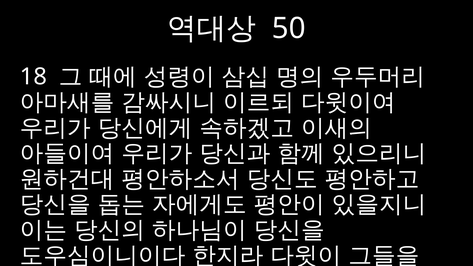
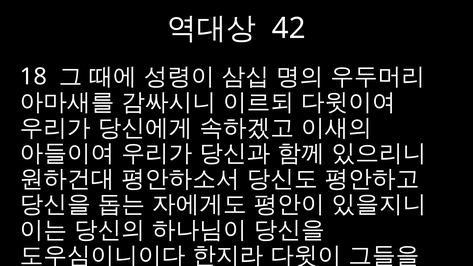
50: 50 -> 42
